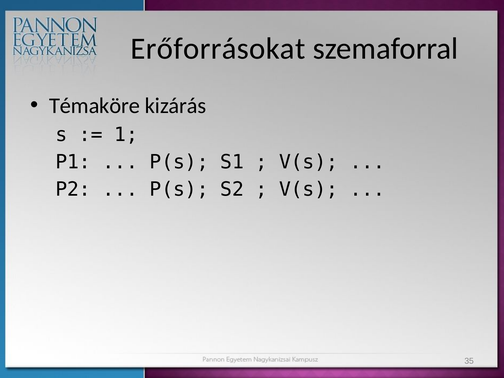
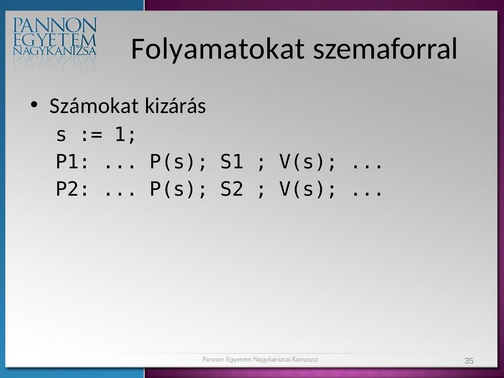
Erőforrásokat: Erőforrásokat -> Folyamatokat
Témaköre: Témaköre -> Számokat
